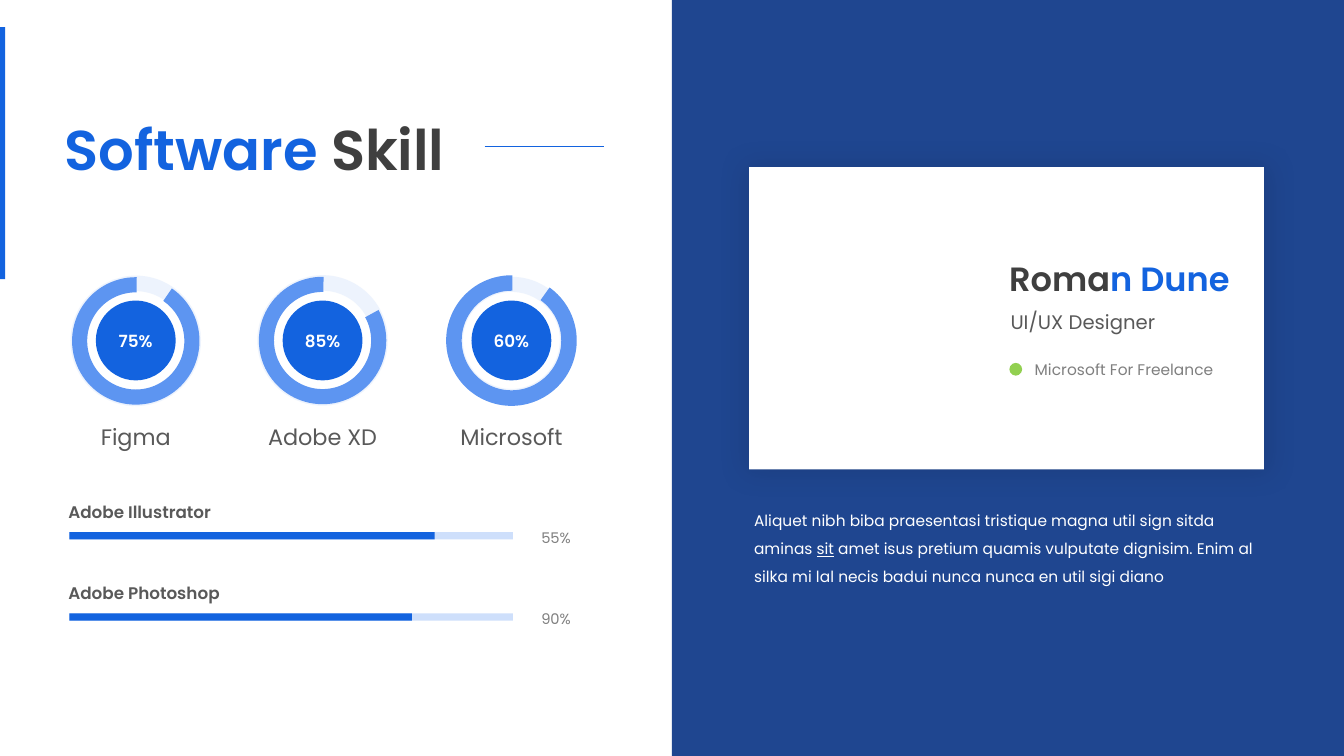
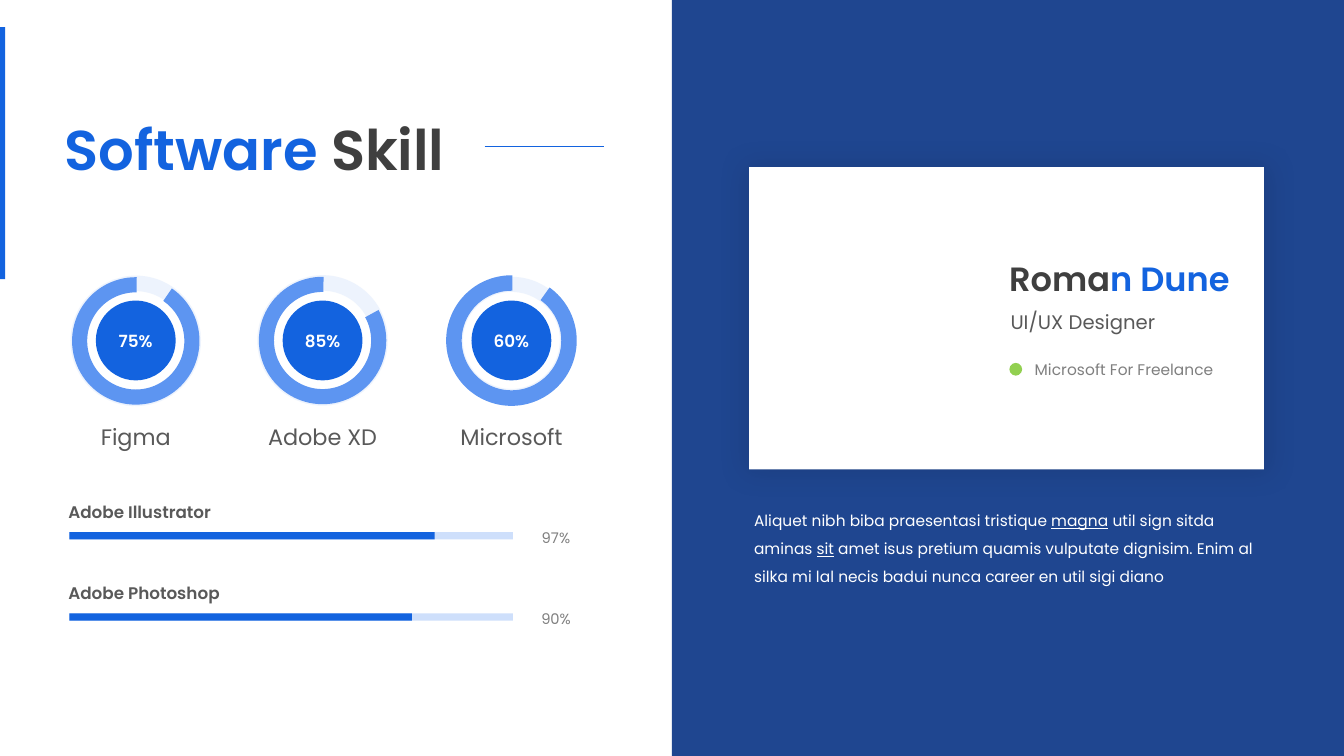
magna underline: none -> present
55%: 55% -> 97%
nunca nunca: nunca -> career
